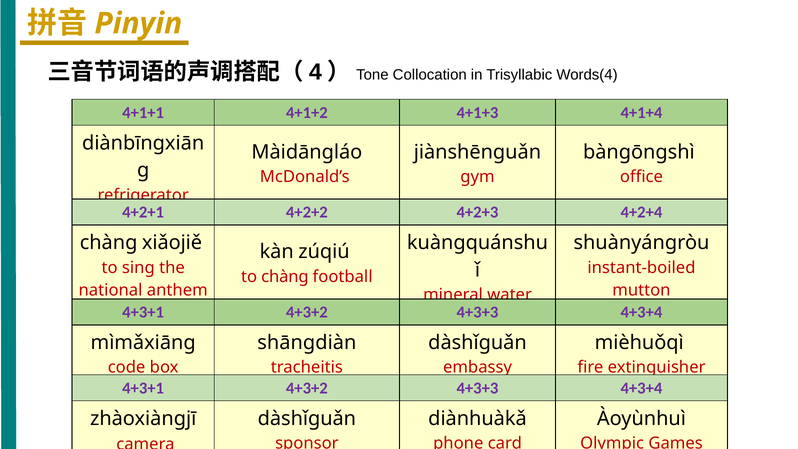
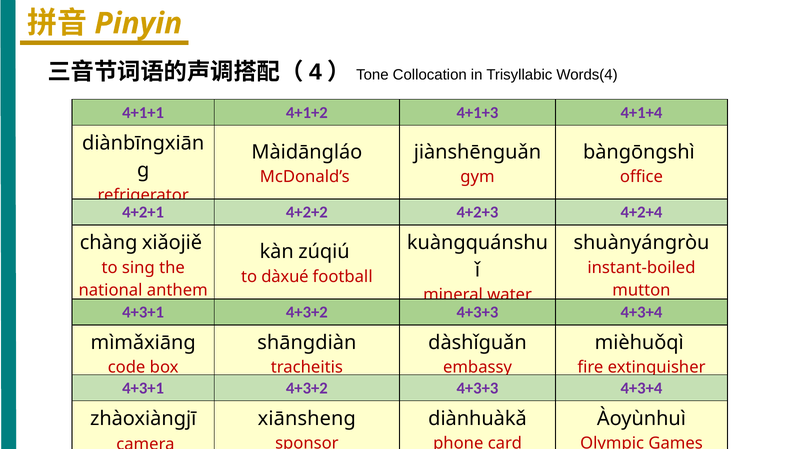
to chàng: chàng -> dàxué
dàshǐguǎn at (307, 418): dàshǐguǎn -> xiānsheng
